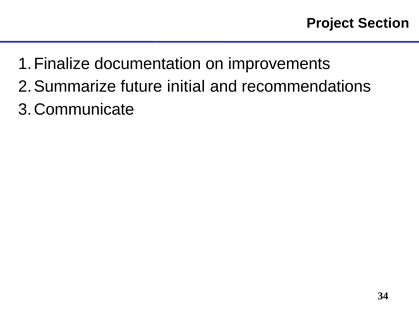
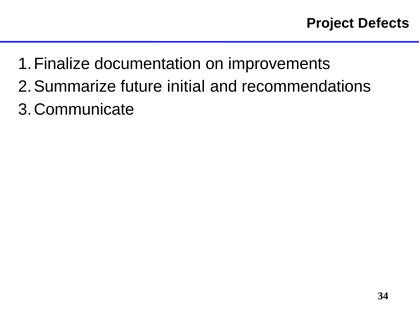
Section: Section -> Defects
